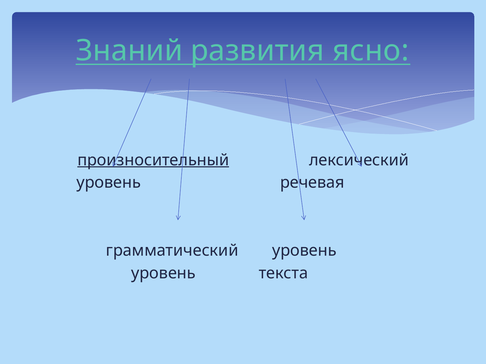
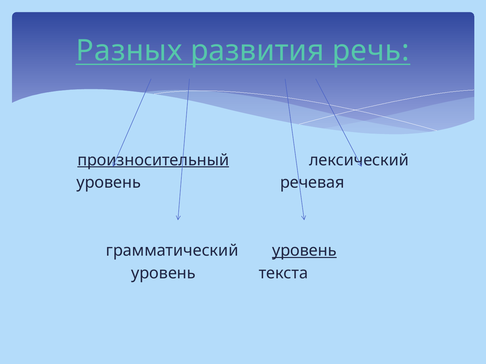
Знаний: Знаний -> Разных
ясно: ясно -> речь
уровень at (304, 251) underline: none -> present
